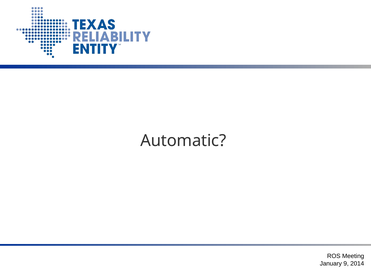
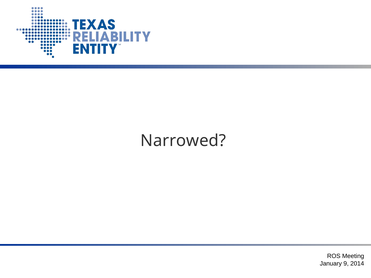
Automatic: Automatic -> Narrowed
